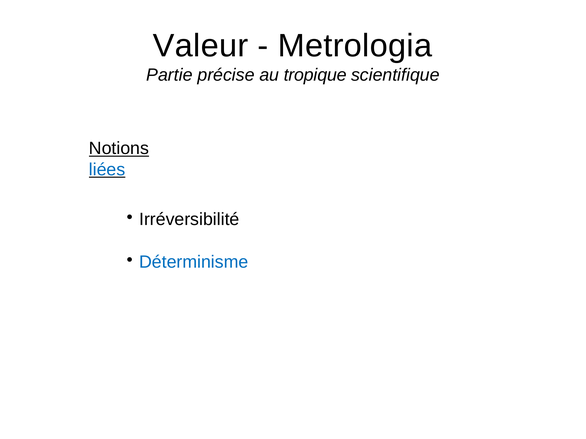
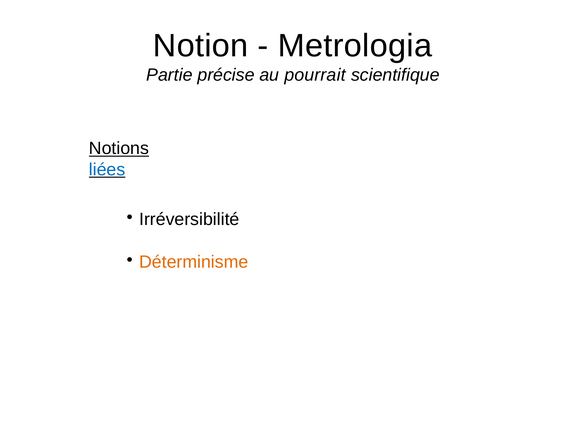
Valeur: Valeur -> Notion
tropique: tropique -> pourrait
Déterminisme colour: blue -> orange
